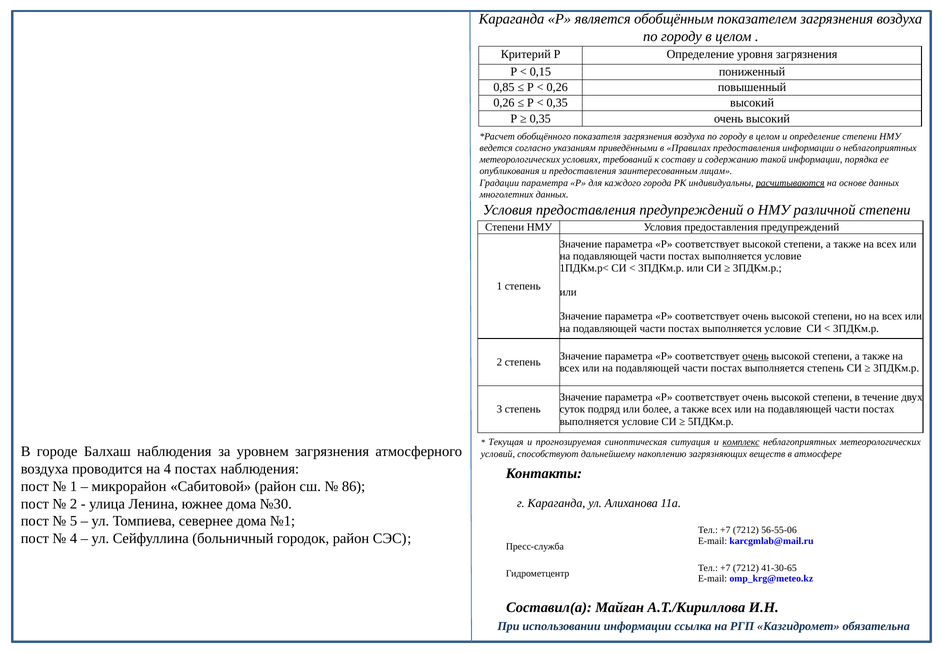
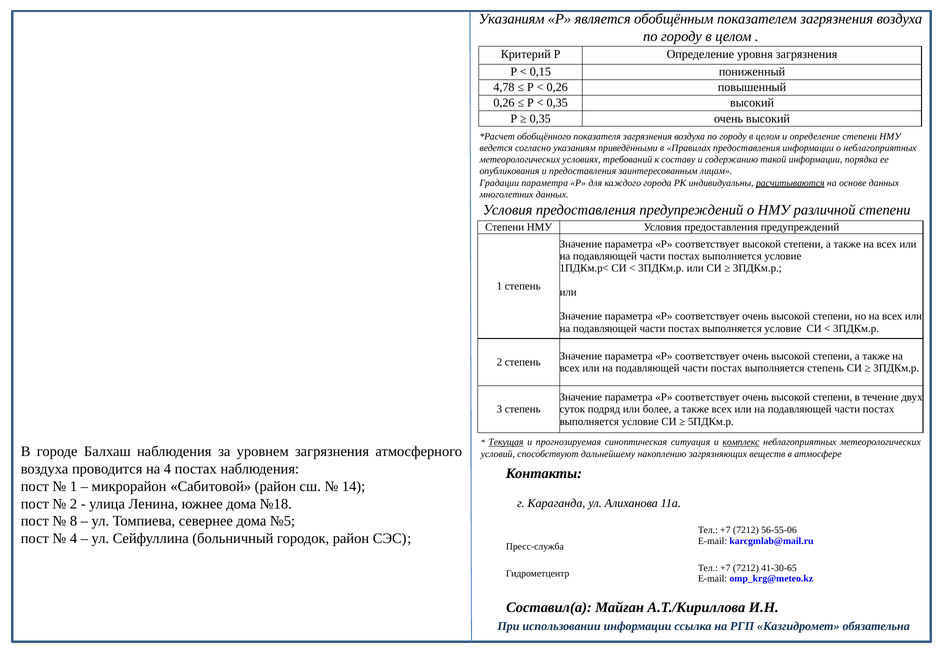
Караганда at (512, 19): Караганда -> Указаниям
0,85: 0,85 -> 4,78
очень at (755, 356) underline: present -> none
Текущая underline: none -> present
86: 86 -> 14
№30: №30 -> №18
5: 5 -> 8
№1: №1 -> №5
